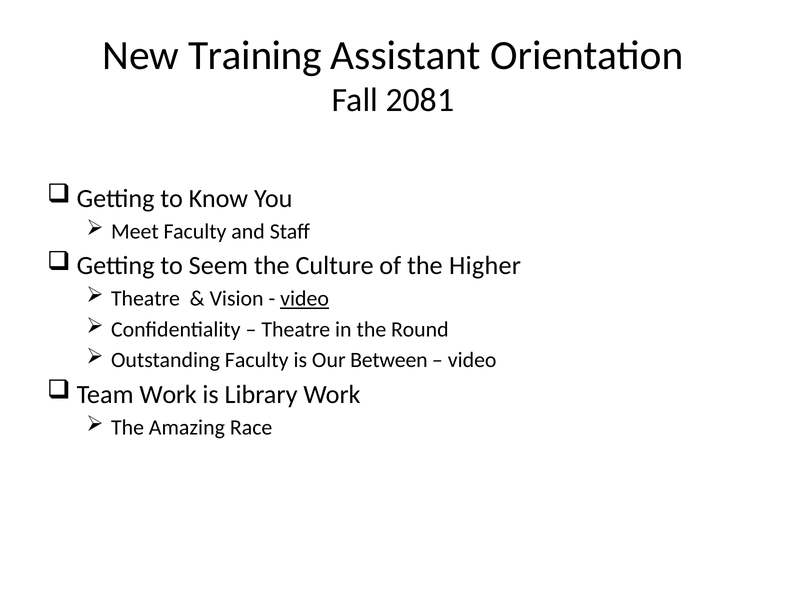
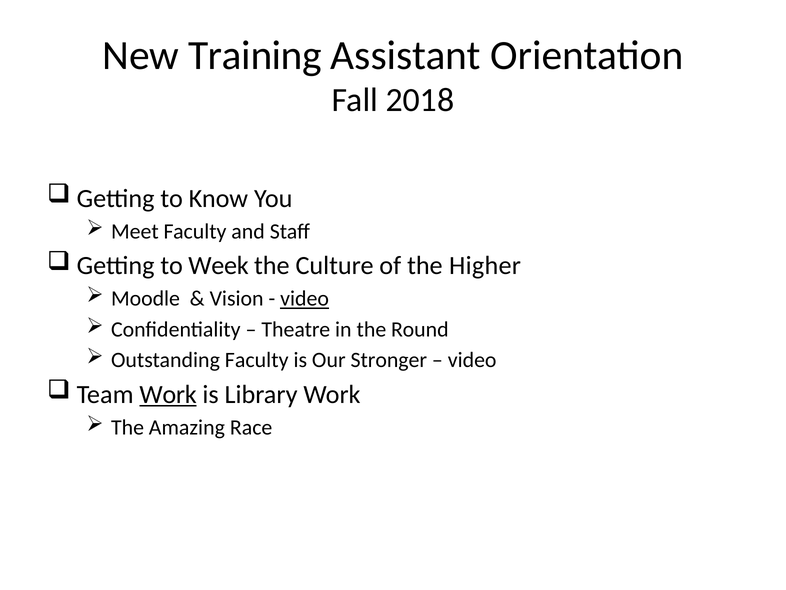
2081: 2081 -> 2018
Seem: Seem -> Week
Theatre at (145, 299): Theatre -> Moodle
Between: Between -> Stronger
Work at (168, 394) underline: none -> present
